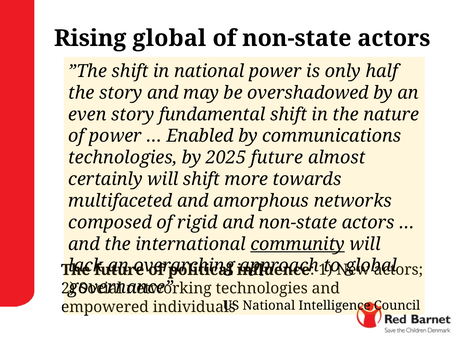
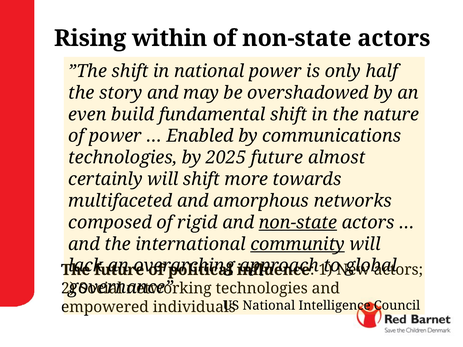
Rising global: global -> within
even story: story -> build
non-state at (298, 223) underline: none -> present
